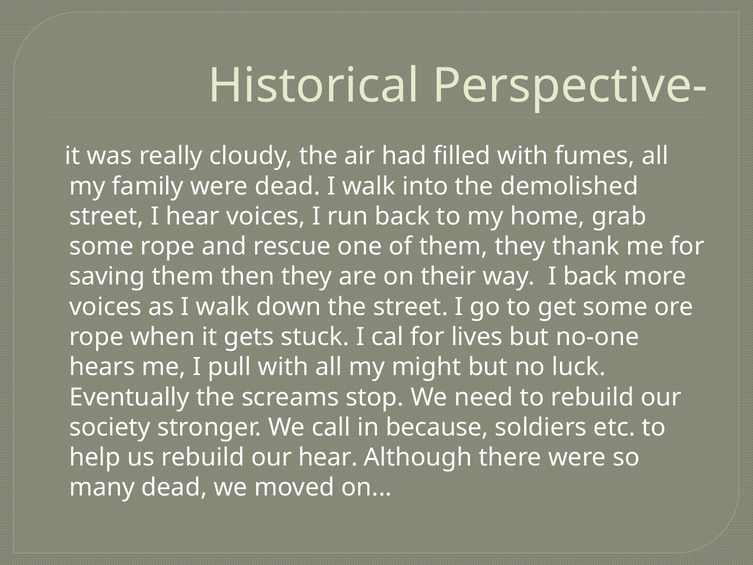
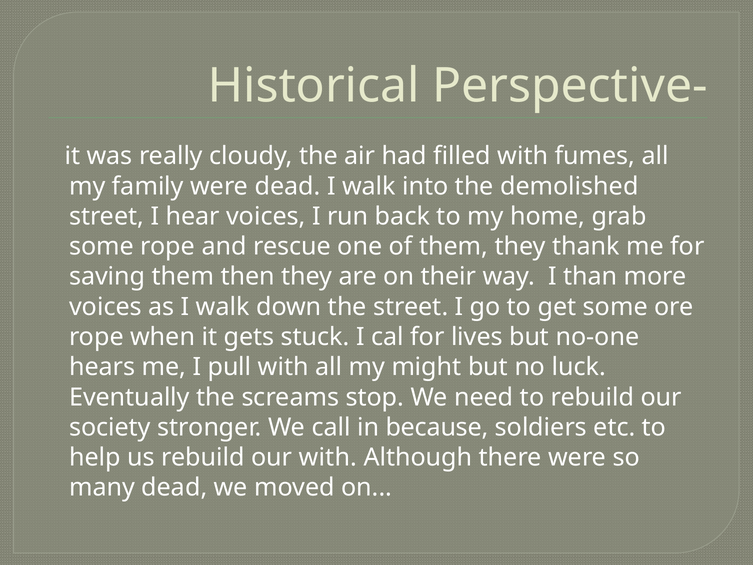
I back: back -> than
our hear: hear -> with
